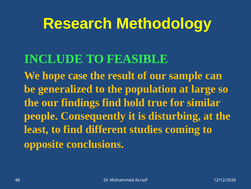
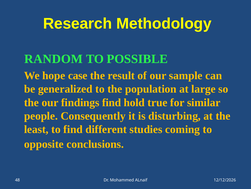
INCLUDE: INCLUDE -> RANDOM
FEASIBLE: FEASIBLE -> POSSIBLE
